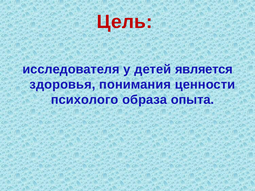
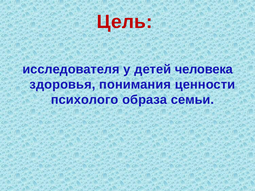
является: является -> человека
опыта: опыта -> семьи
